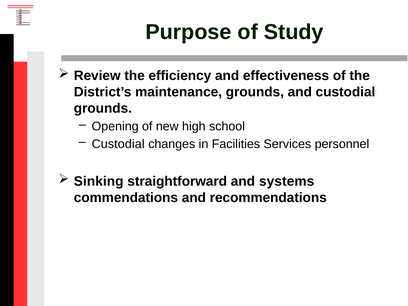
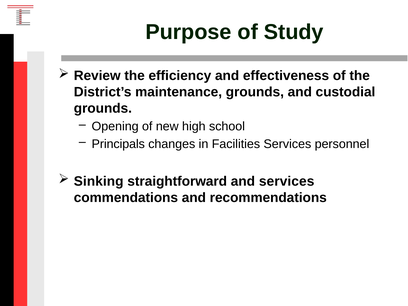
Custodial at (118, 144): Custodial -> Principals
and systems: systems -> services
